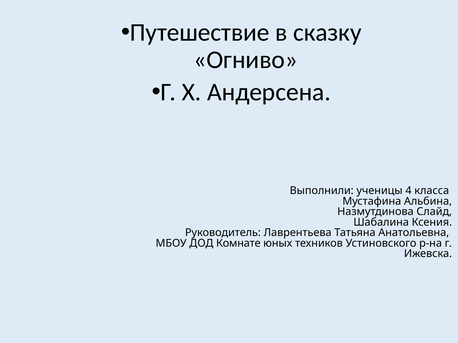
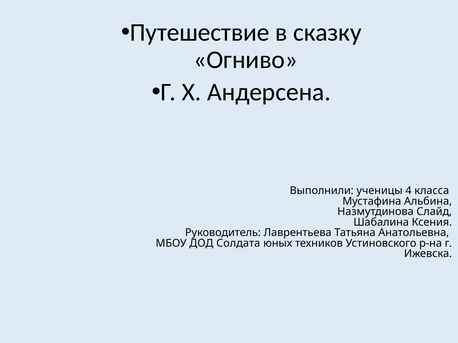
Комнате: Комнате -> Солдата
